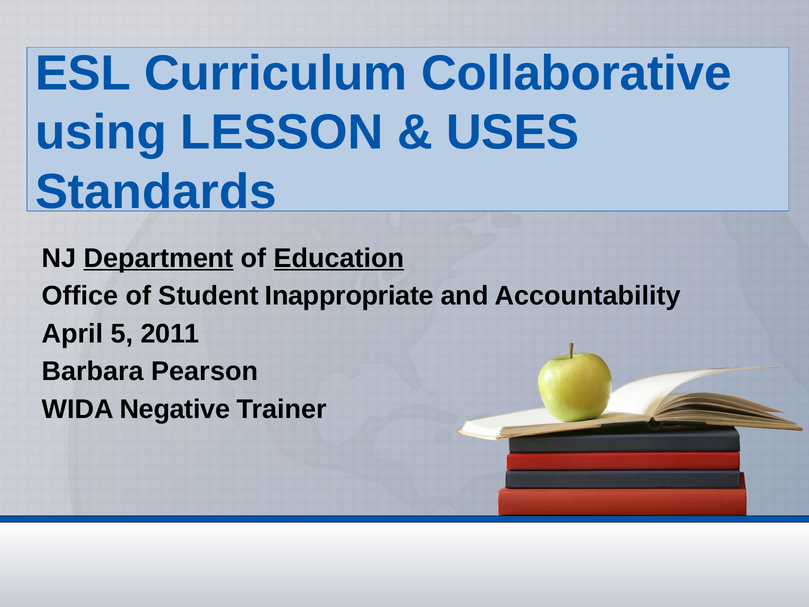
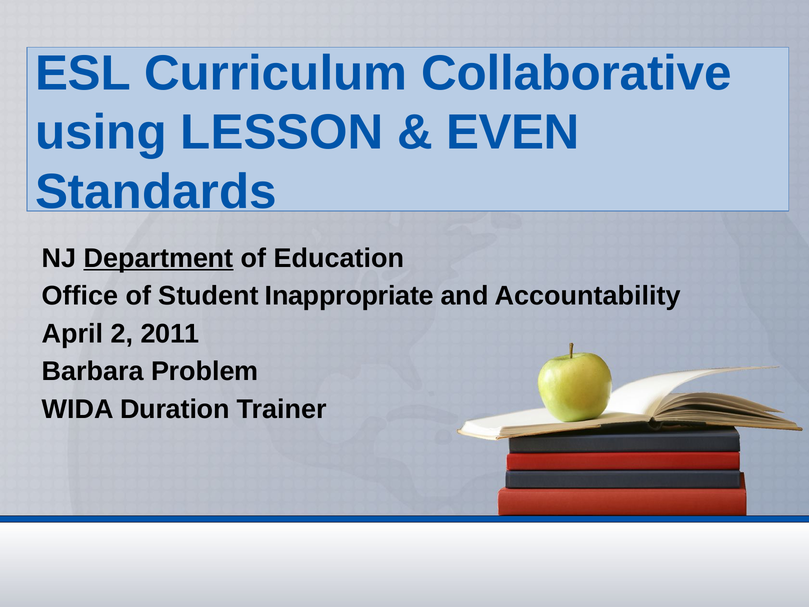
USES: USES -> EVEN
Education underline: present -> none
5: 5 -> 2
Pearson: Pearson -> Problem
Negative: Negative -> Duration
